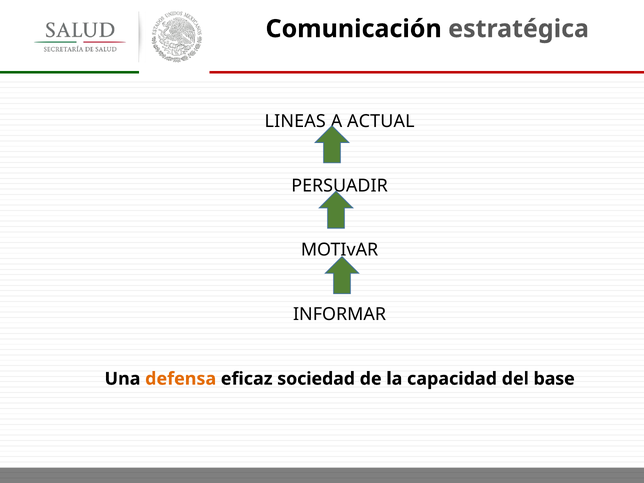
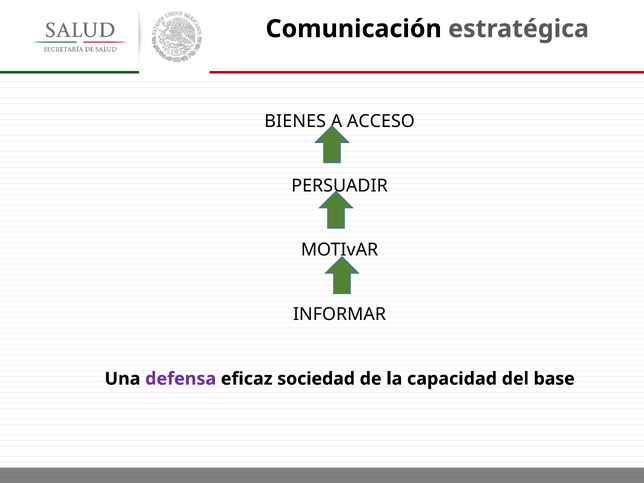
LINEAS: LINEAS -> BIENES
ACTUAL: ACTUAL -> ACCESO
defensa colour: orange -> purple
